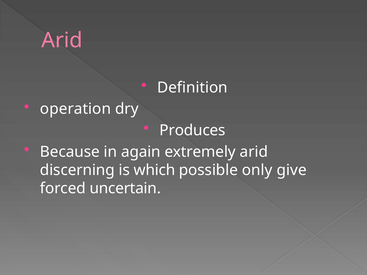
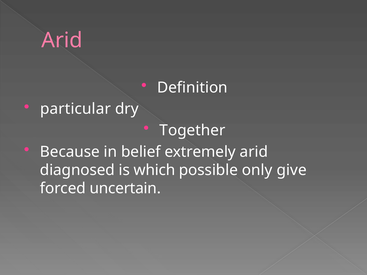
operation: operation -> particular
Produces: Produces -> Together
again: again -> belief
discerning: discerning -> diagnosed
